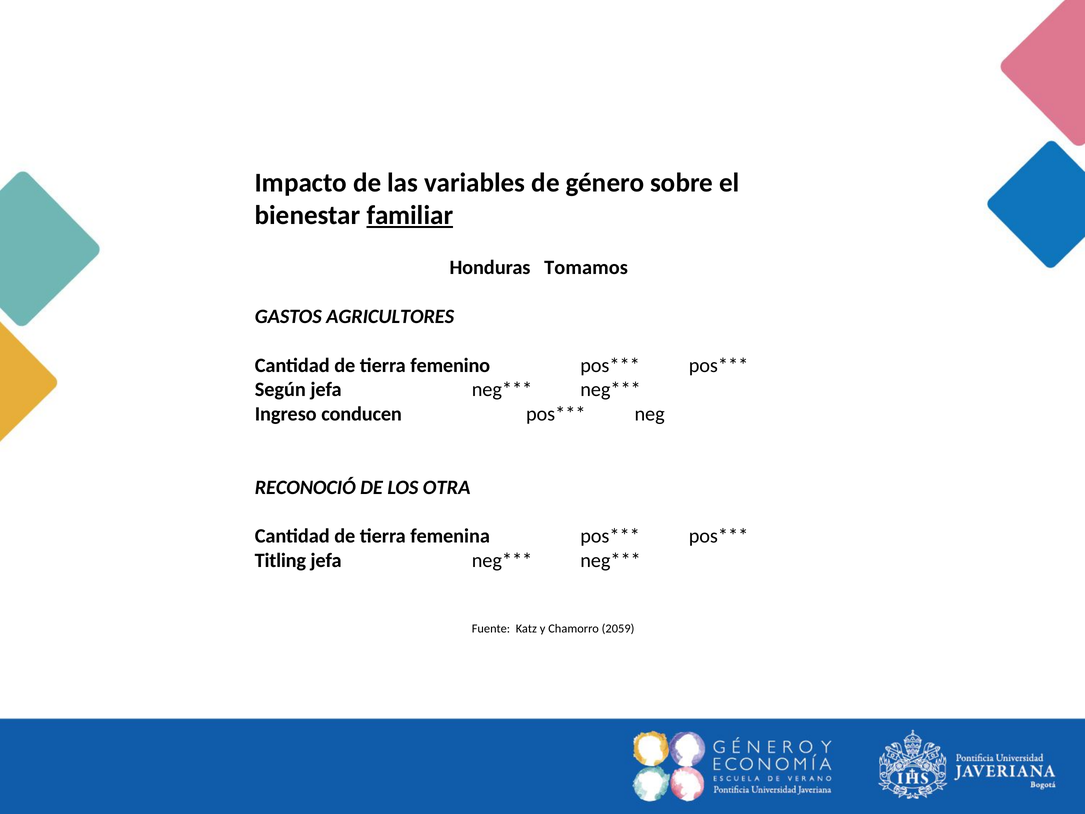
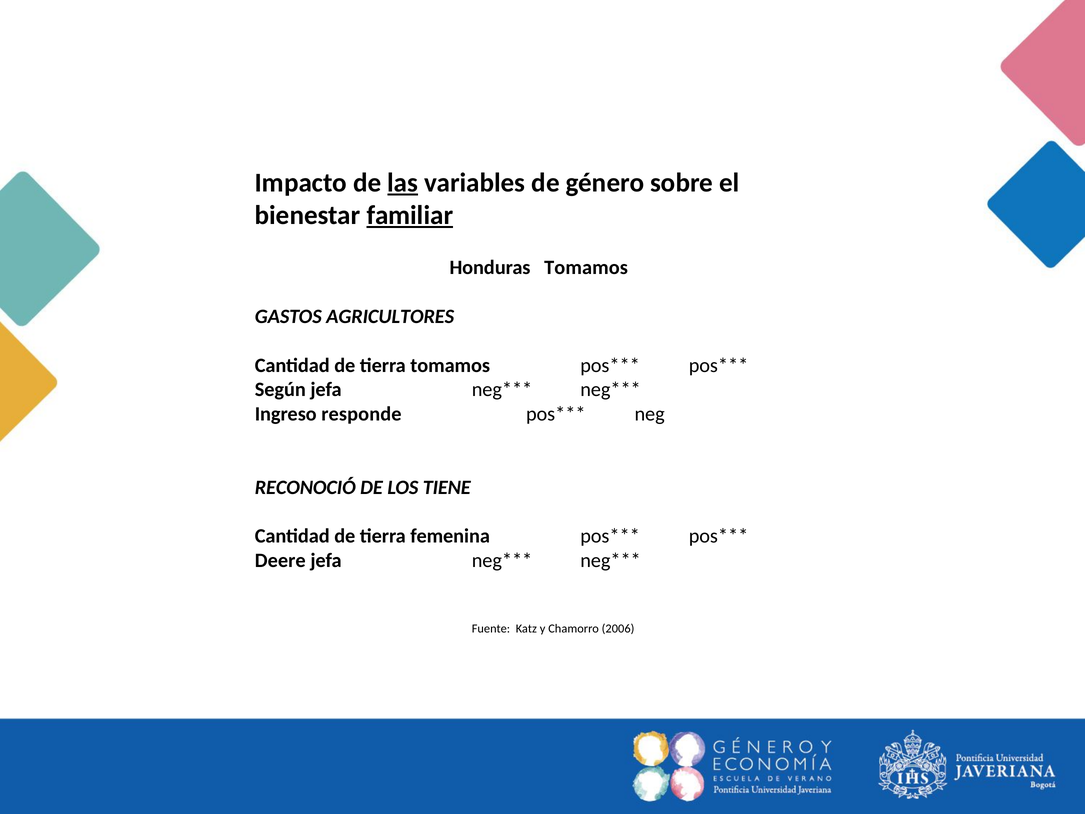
las underline: none -> present
tierra femenino: femenino -> tomamos
conducen: conducen -> responde
OTRA: OTRA -> TIENE
Titling: Titling -> Deere
2059: 2059 -> 2006
